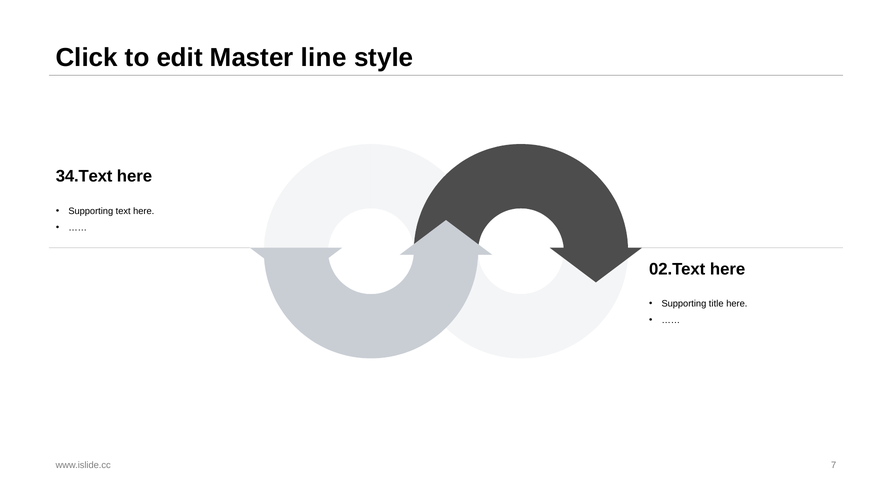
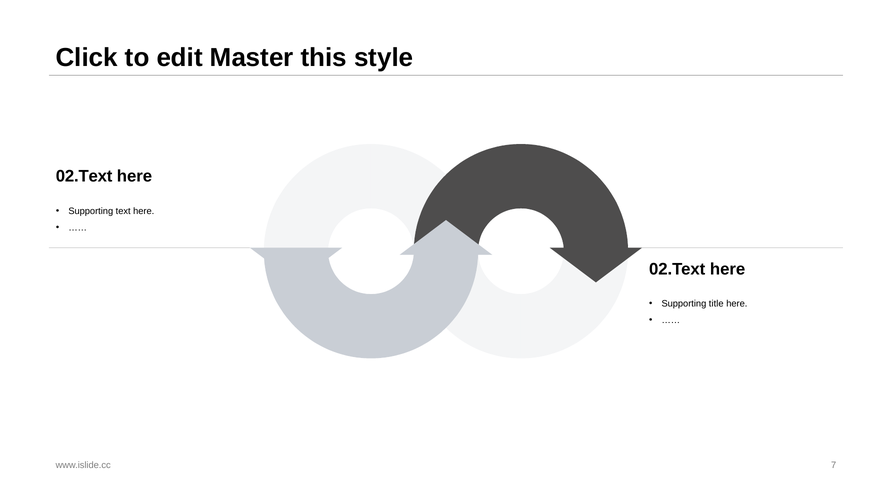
line: line -> this
34.Text at (84, 176): 34.Text -> 02.Text
